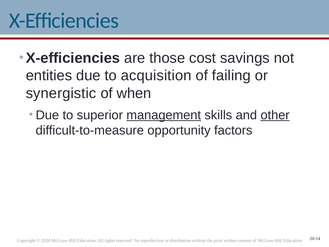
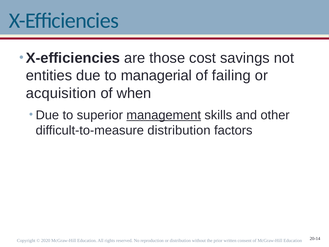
acquisition: acquisition -> managerial
synergistic: synergistic -> acquisition
other underline: present -> none
difficult-to-measure opportunity: opportunity -> distribution
